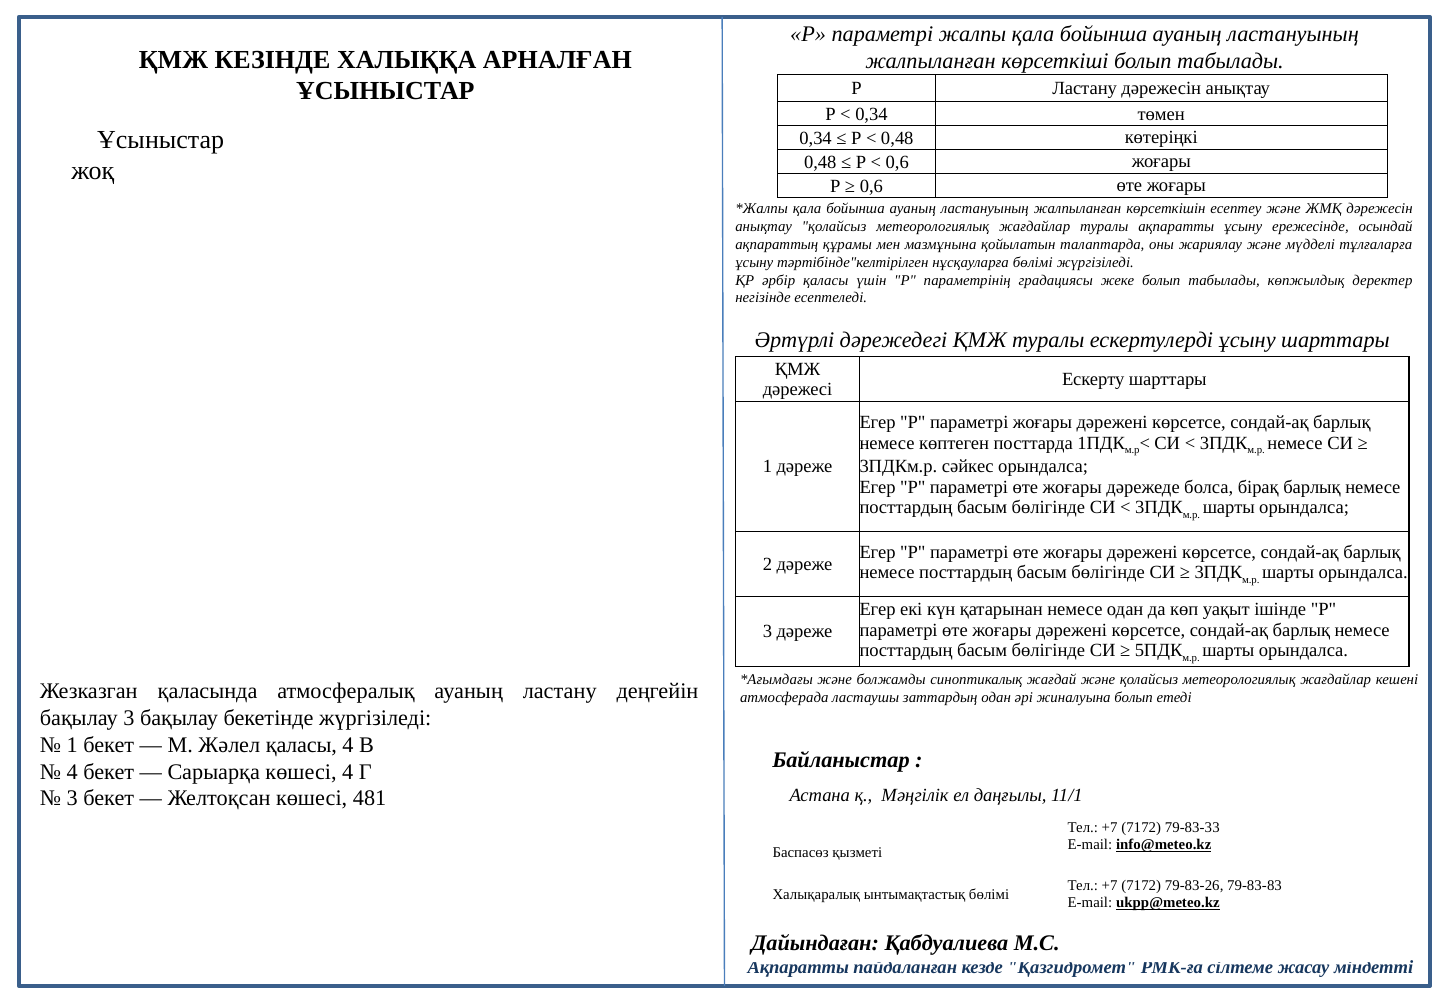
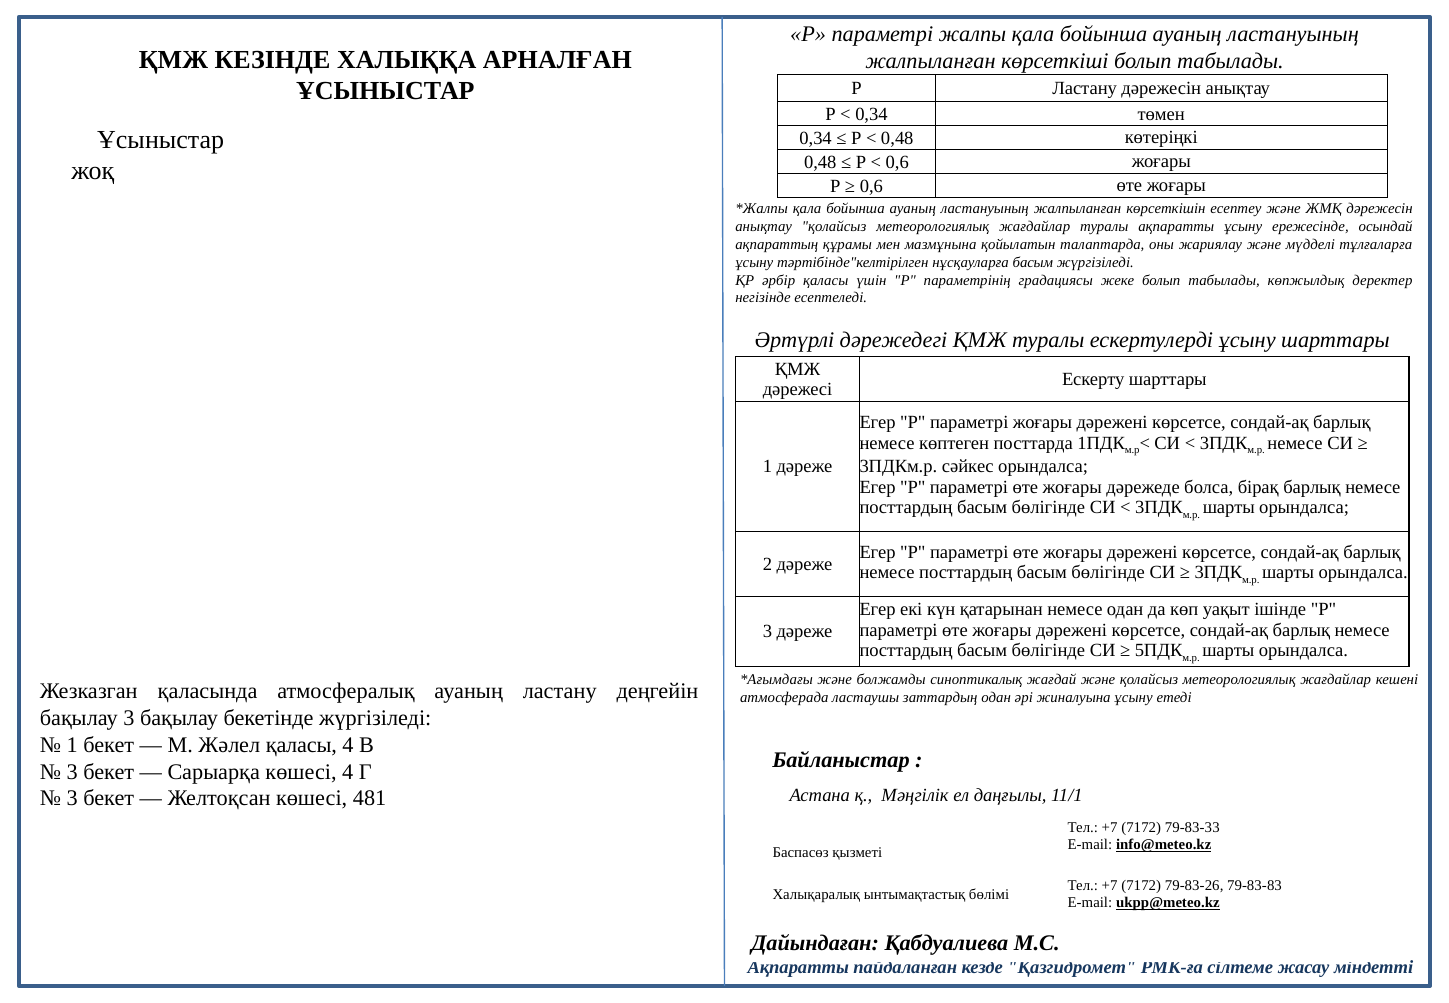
нұсқауларға бөлімі: бөлімі -> басым
жиналуына болып: болып -> ұсыну
4 at (72, 772): 4 -> 3
